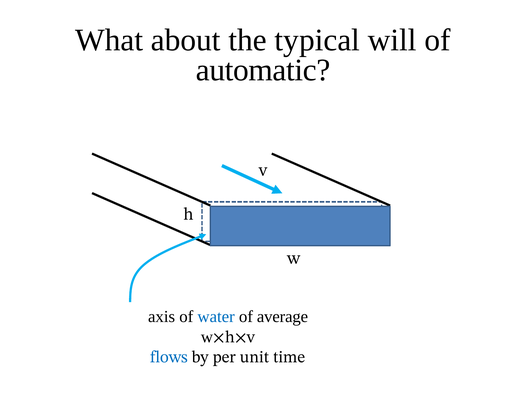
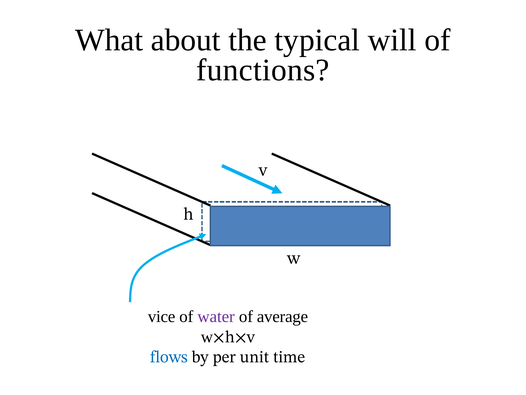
automatic: automatic -> functions
axis: axis -> vice
water colour: blue -> purple
